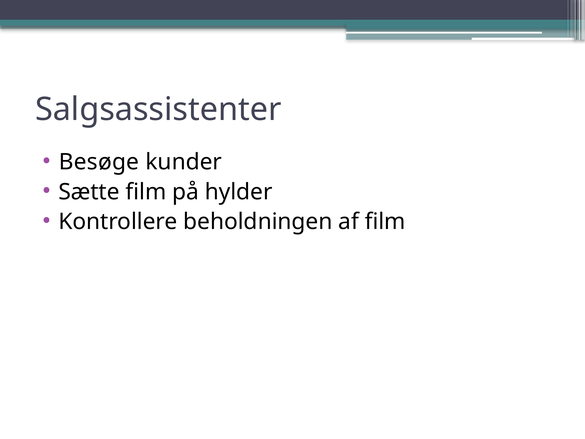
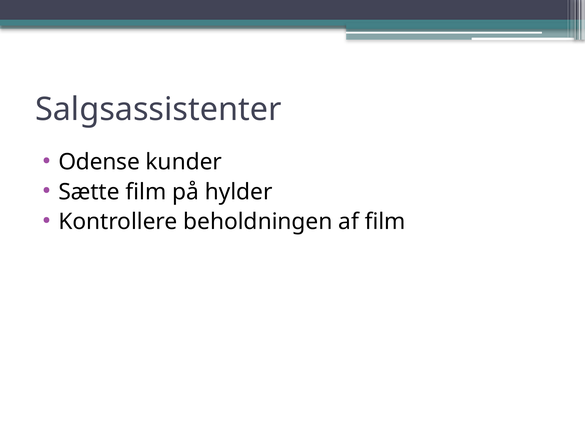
Besøge: Besøge -> Odense
